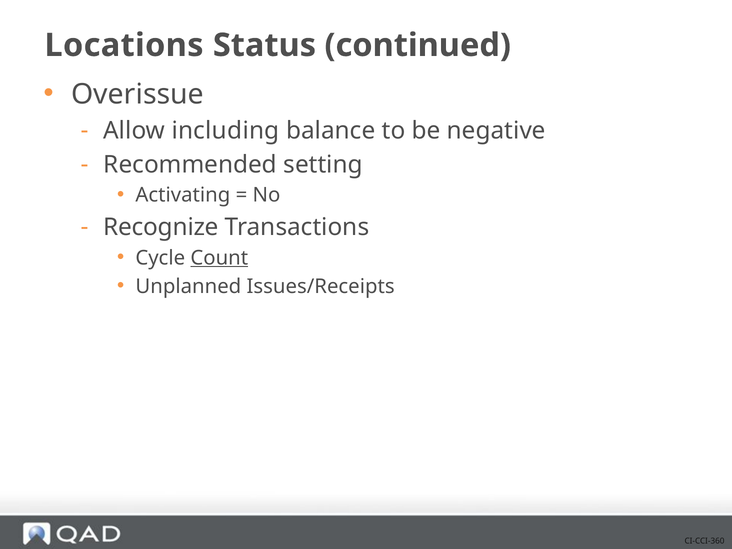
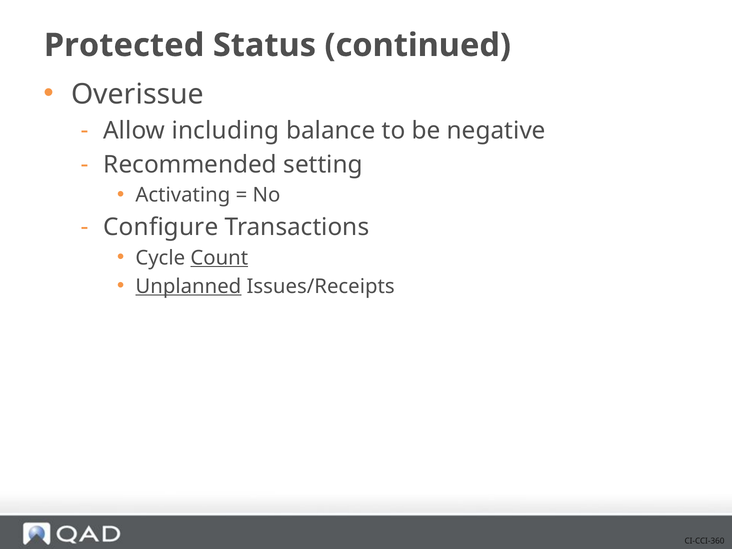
Locations: Locations -> Protected
Recognize: Recognize -> Configure
Unplanned underline: none -> present
